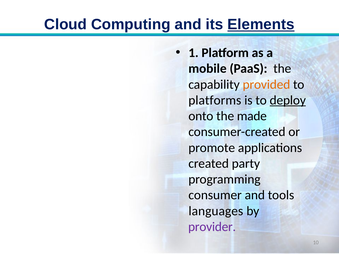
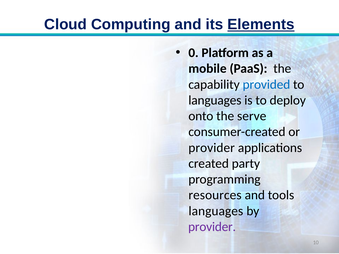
1: 1 -> 0
provided colour: orange -> blue
platforms at (215, 100): platforms -> languages
deploy underline: present -> none
made: made -> serve
promote at (212, 148): promote -> provider
consumer: consumer -> resources
